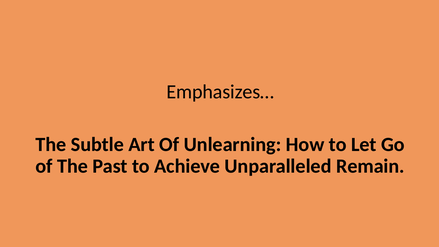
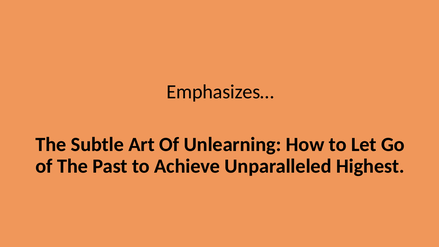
Remain: Remain -> Highest
